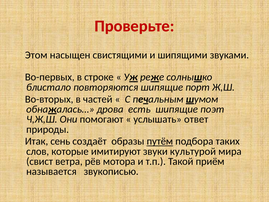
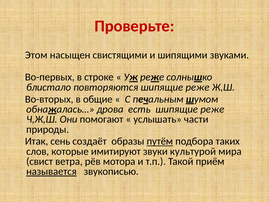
повторяются шипящие порт: порт -> реже
частей: частей -> общие
есть шипящие поэт: поэт -> реже
ответ: ответ -> части
называется underline: none -> present
